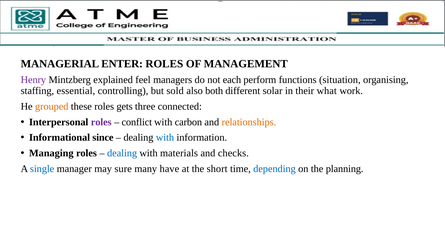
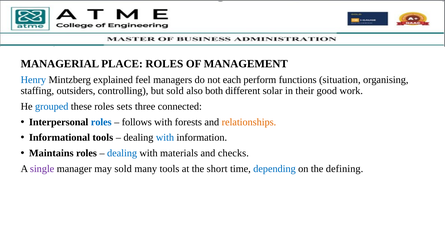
ENTER: ENTER -> PLACE
Henry colour: purple -> blue
essential: essential -> outsiders
what: what -> good
grouped colour: orange -> blue
gets: gets -> sets
roles at (101, 122) colour: purple -> blue
conflict: conflict -> follows
carbon: carbon -> forests
Informational since: since -> tools
Managing: Managing -> Maintains
single colour: blue -> purple
may sure: sure -> sold
many have: have -> tools
planning: planning -> defining
